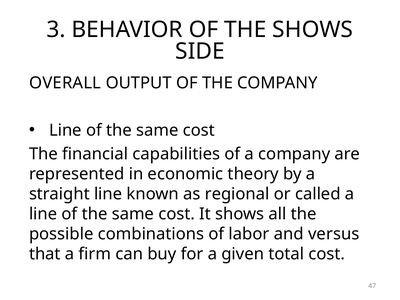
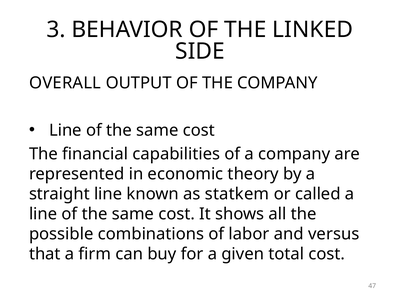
THE SHOWS: SHOWS -> LINKED
regional: regional -> statkem
